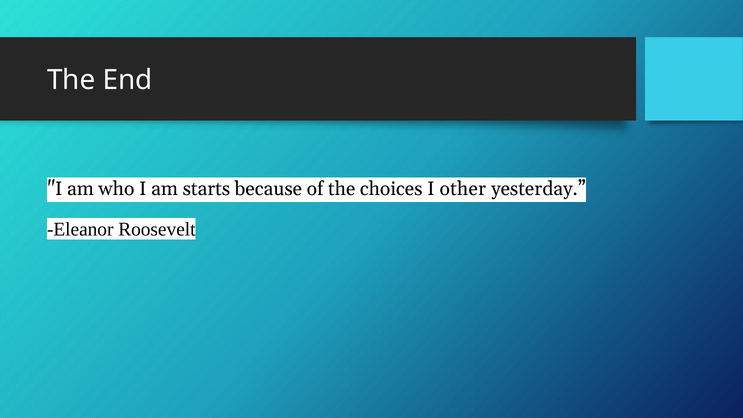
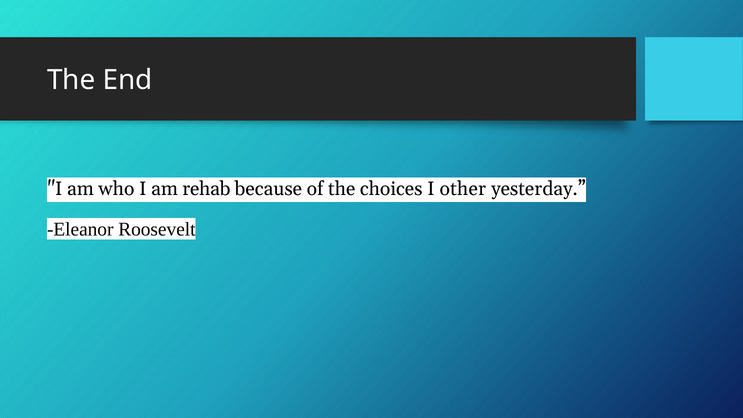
starts: starts -> rehab
